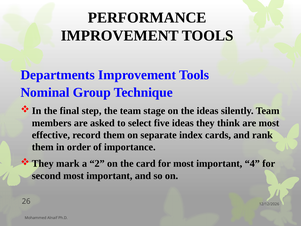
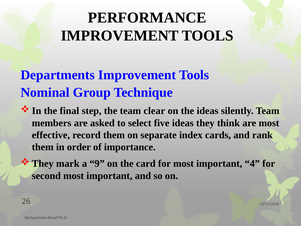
stage: stage -> clear
2: 2 -> 9
